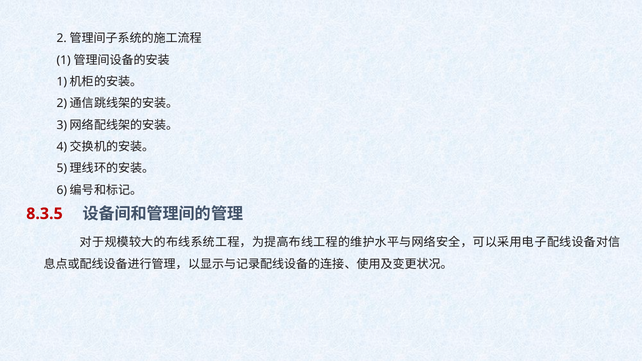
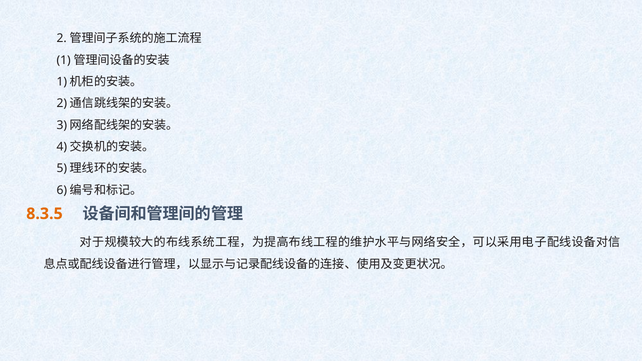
8.3.5 colour: red -> orange
